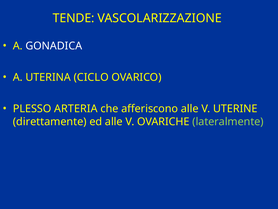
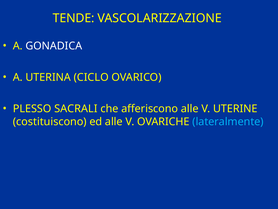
ARTERIA: ARTERIA -> SACRALI
direttamente: direttamente -> costituiscono
lateralmente colour: light green -> light blue
